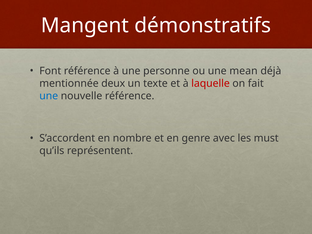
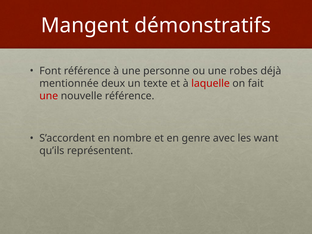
mean: mean -> robes
une at (49, 96) colour: blue -> red
must: must -> want
